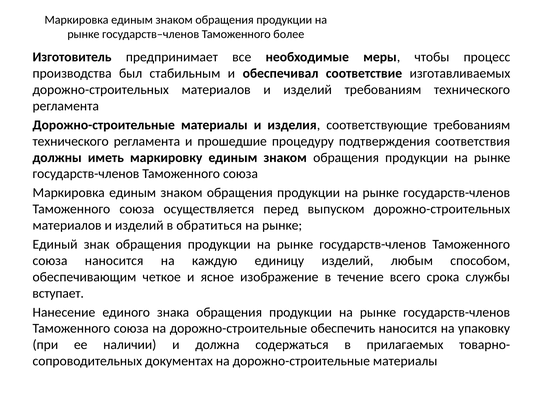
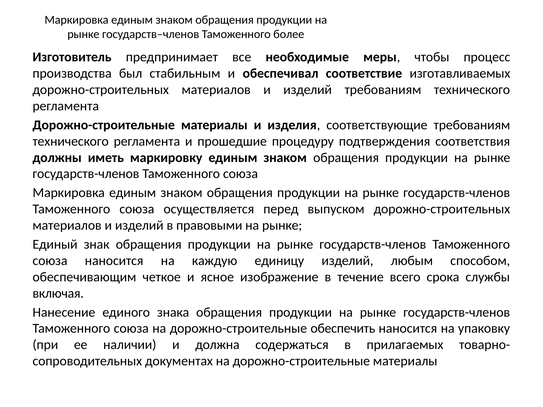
обратиться: обратиться -> правовыми
вступает: вступает -> включая
